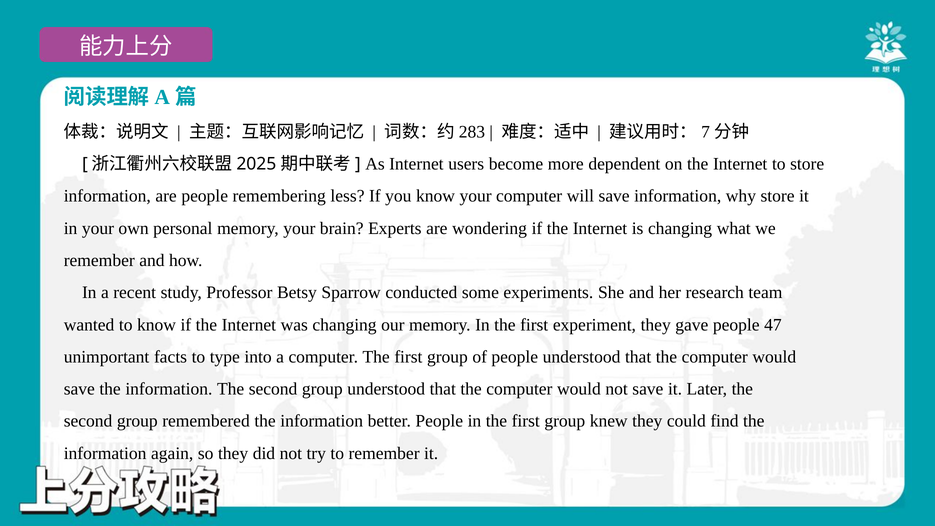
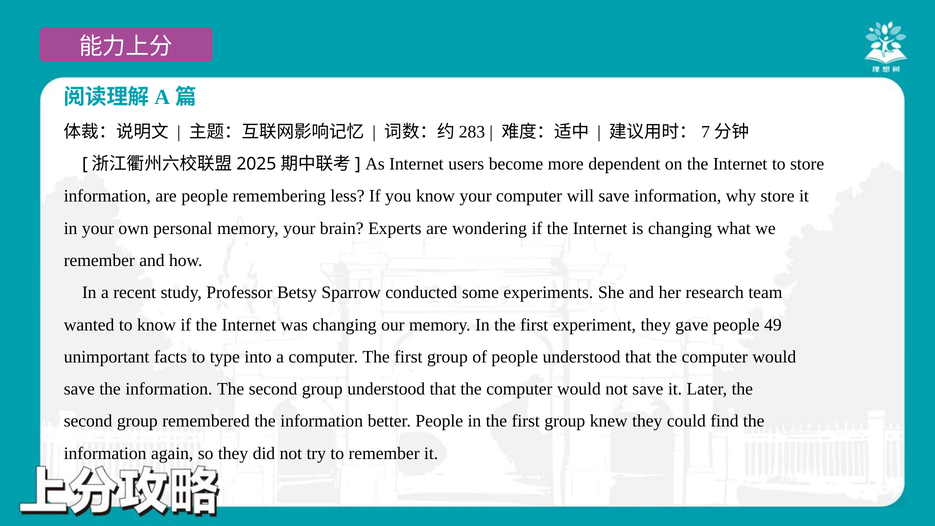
47: 47 -> 49
